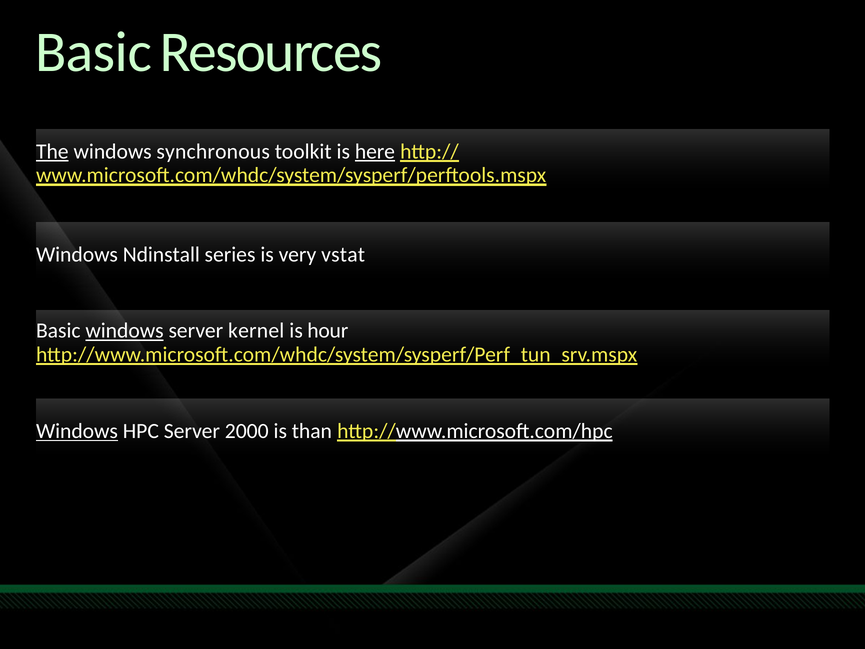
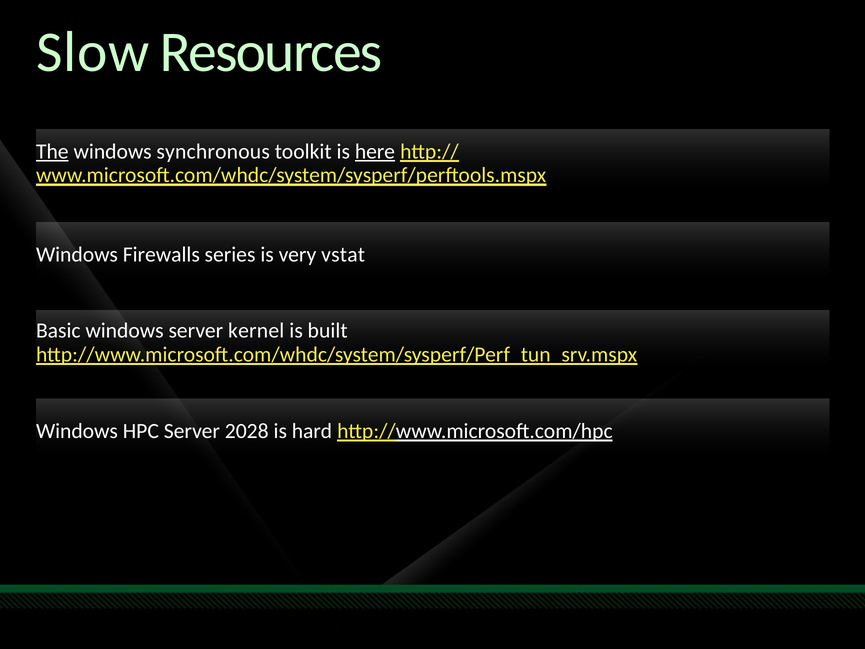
Basic at (93, 52): Basic -> Slow
Ndinstall: Ndinstall -> Firewalls
windows at (125, 331) underline: present -> none
hour: hour -> built
Windows at (77, 431) underline: present -> none
2000: 2000 -> 2028
than: than -> hard
